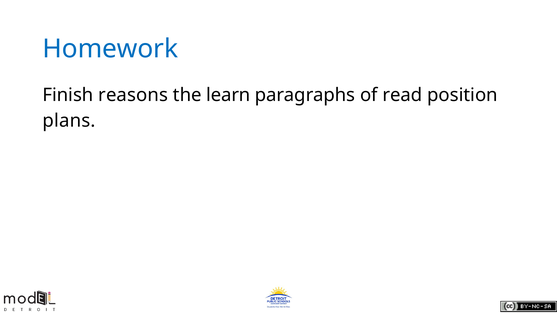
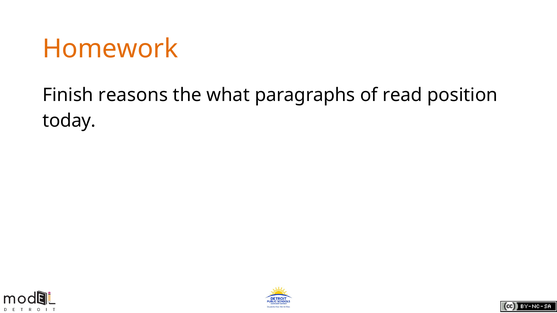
Homework colour: blue -> orange
learn: learn -> what
plans: plans -> today
